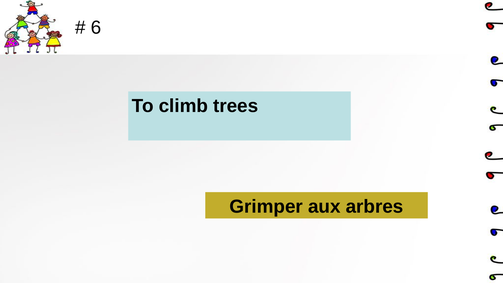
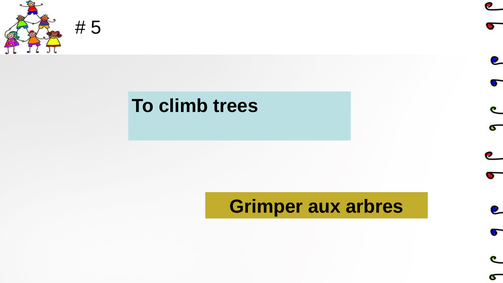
6: 6 -> 5
